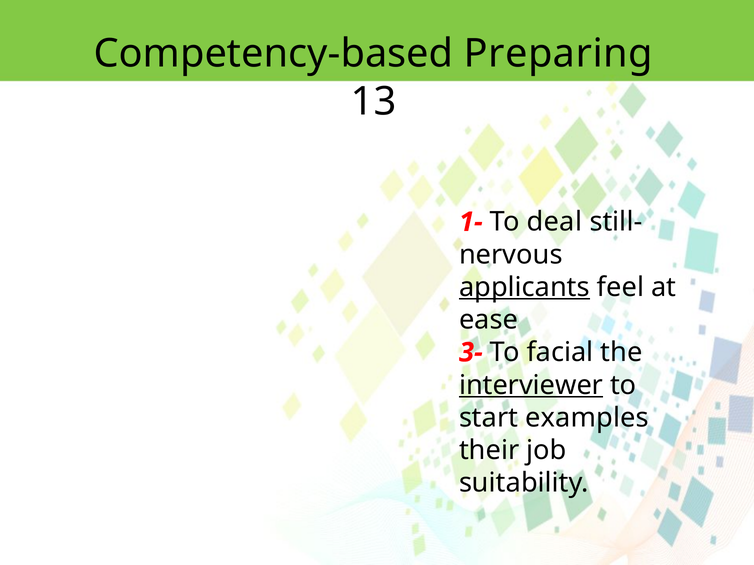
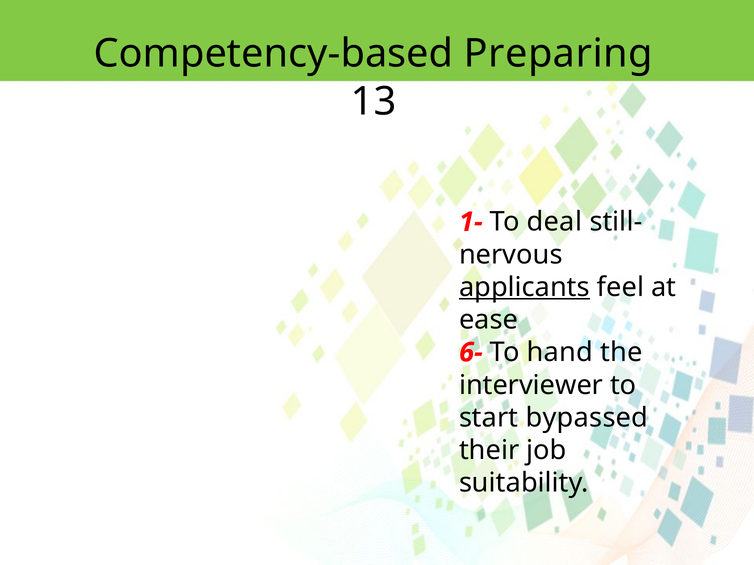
3-: 3- -> 6-
facial: facial -> hand
interviewer underline: present -> none
examples: examples -> bypassed
